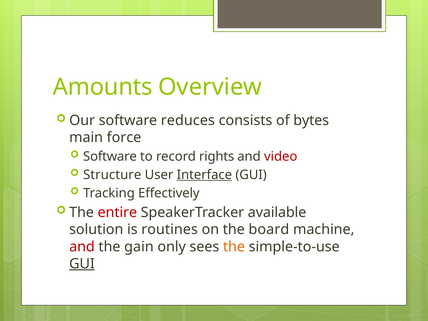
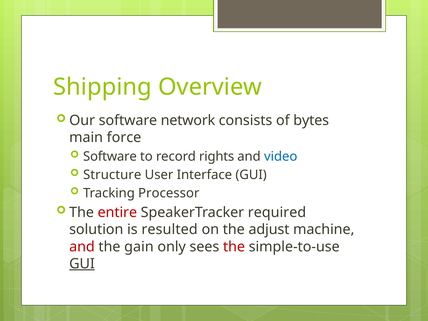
Amounts: Amounts -> Shipping
reduces: reduces -> network
video colour: red -> blue
Interface underline: present -> none
Effectively: Effectively -> Processor
available: available -> required
routines: routines -> resulted
board: board -> adjust
the at (234, 247) colour: orange -> red
